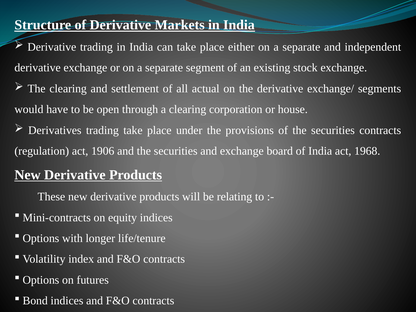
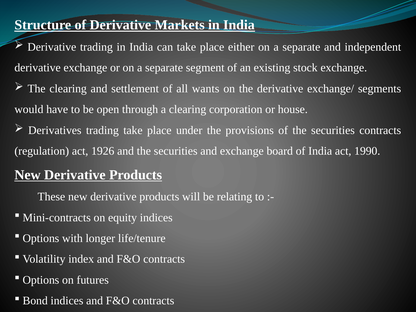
actual: actual -> wants
1906: 1906 -> 1926
1968: 1968 -> 1990
